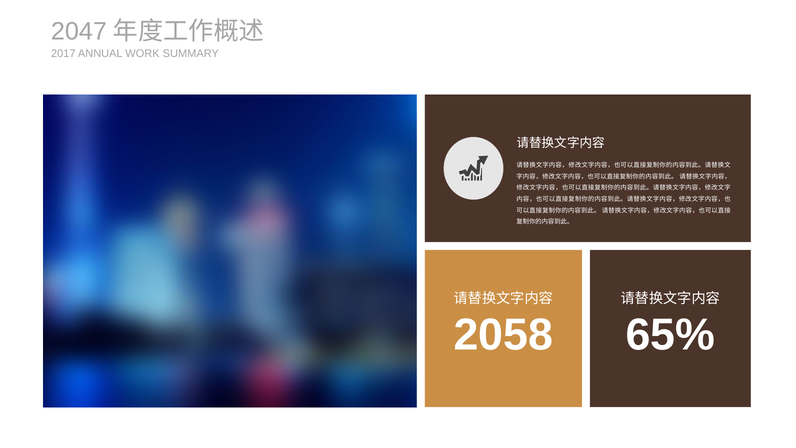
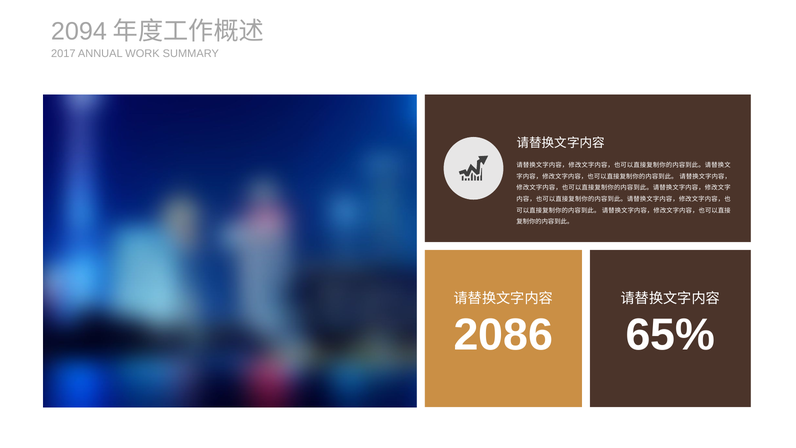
2047: 2047 -> 2094
2058: 2058 -> 2086
